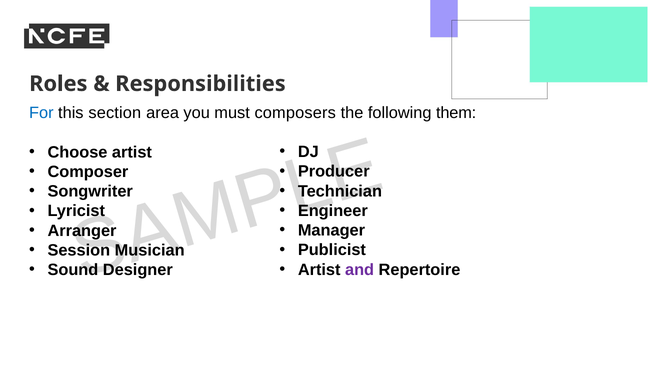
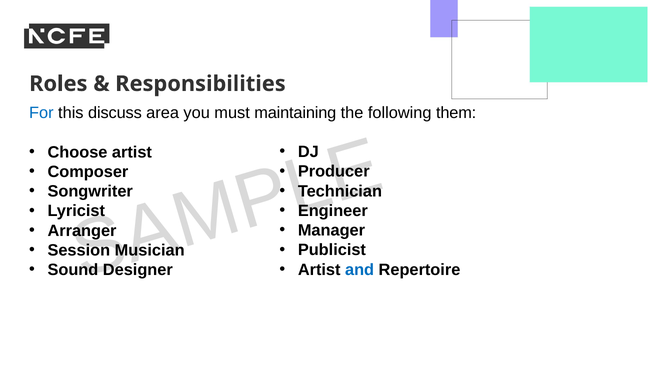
section: section -> discuss
composers: composers -> maintaining
and colour: purple -> blue
